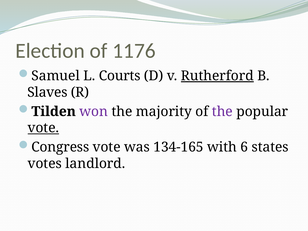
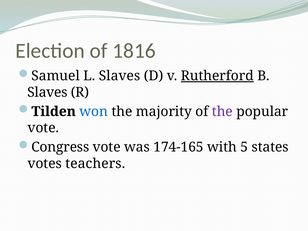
1176: 1176 -> 1816
L Courts: Courts -> Slaves
won colour: purple -> blue
vote at (43, 128) underline: present -> none
134-165: 134-165 -> 174-165
6: 6 -> 5
landlord: landlord -> teachers
